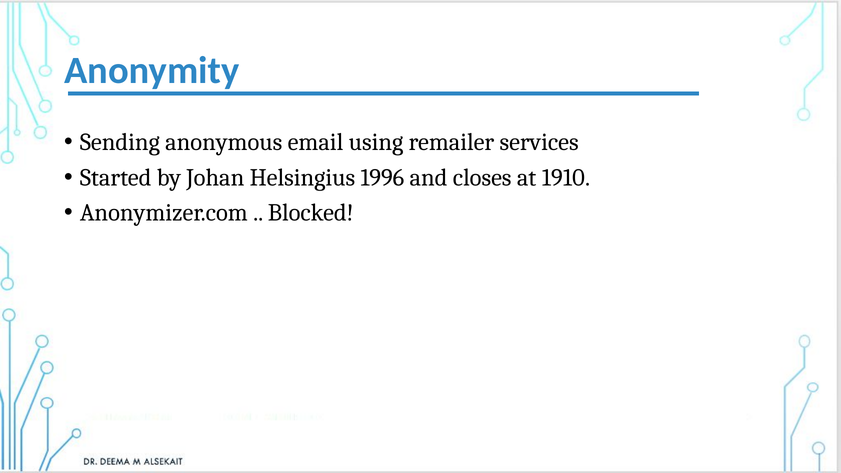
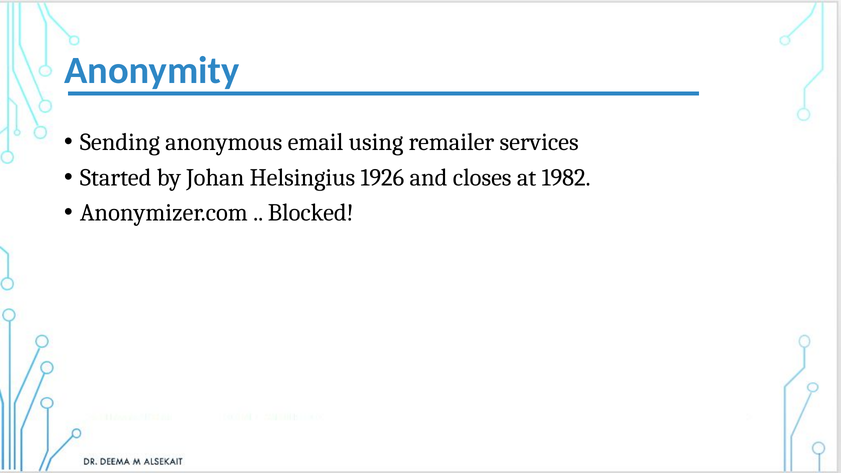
1996: 1996 -> 1926
1910: 1910 -> 1982
